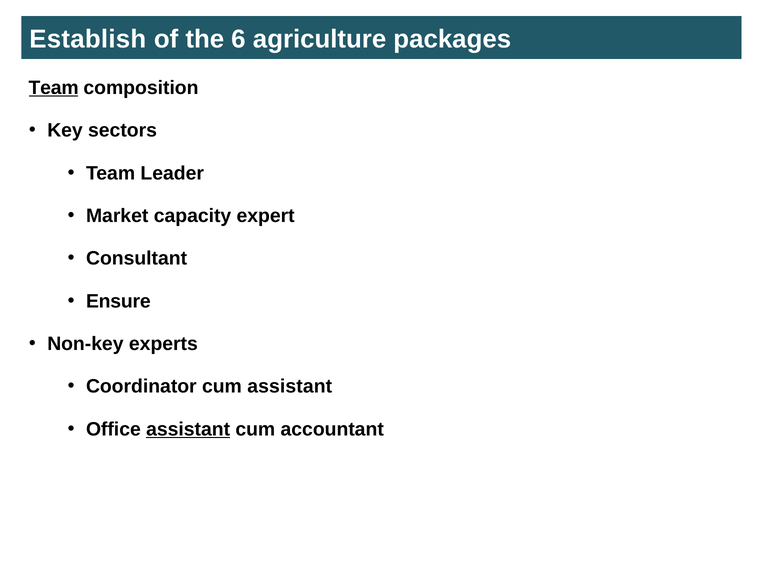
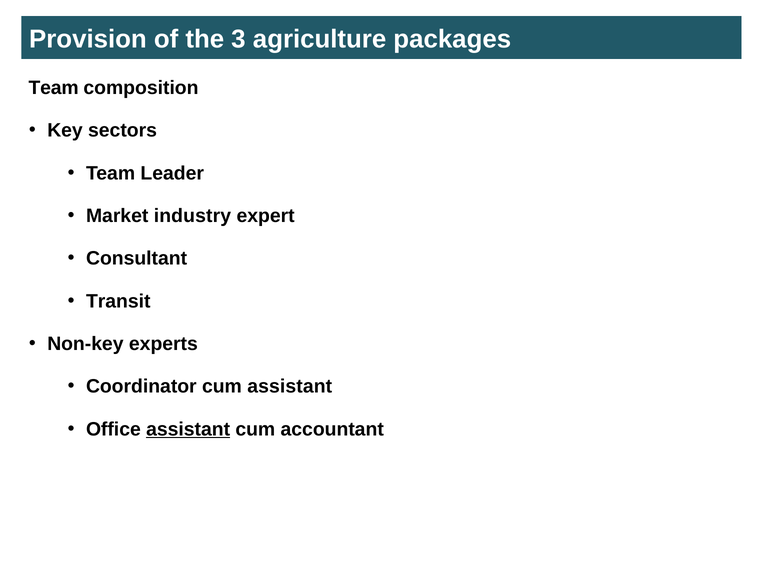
Establish: Establish -> Provision
6: 6 -> 3
Team at (54, 88) underline: present -> none
capacity: capacity -> industry
Ensure: Ensure -> Transit
